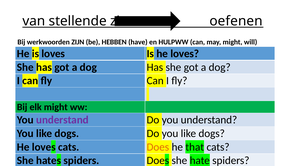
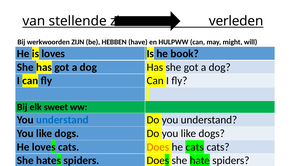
oefenen: oefenen -> verleden
Is he loves: loves -> book
elk might: might -> sweet
understand at (62, 120) colour: purple -> blue
he that: that -> cats
